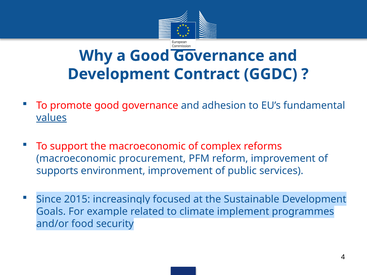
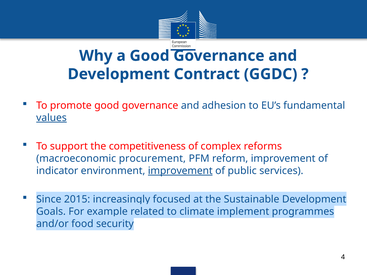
the macroeconomic: macroeconomic -> competitiveness
supports: supports -> indicator
improvement at (180, 171) underline: none -> present
